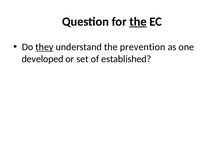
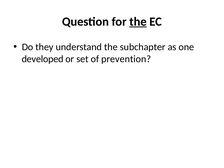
they underline: present -> none
prevention: prevention -> subchapter
established: established -> prevention
